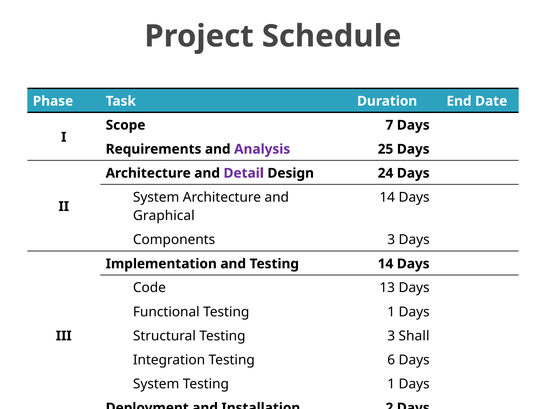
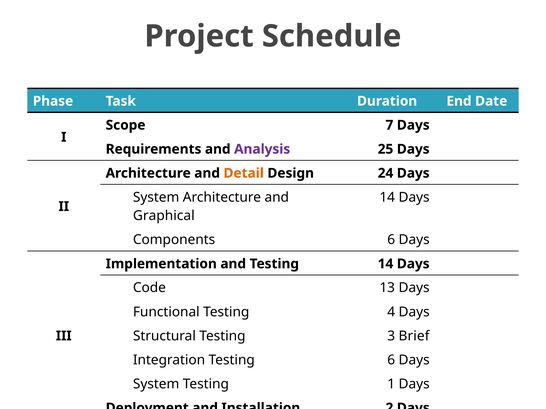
Detail colour: purple -> orange
Components 3: 3 -> 6
Functional Testing 1: 1 -> 4
Shall: Shall -> Brief
